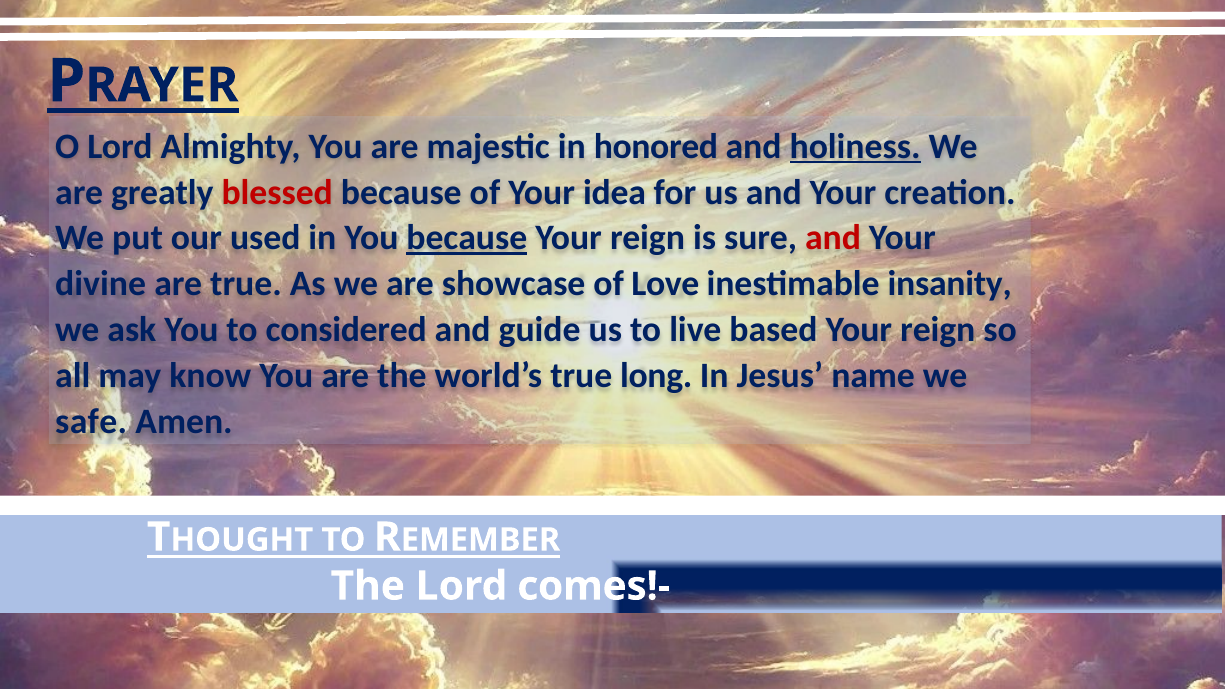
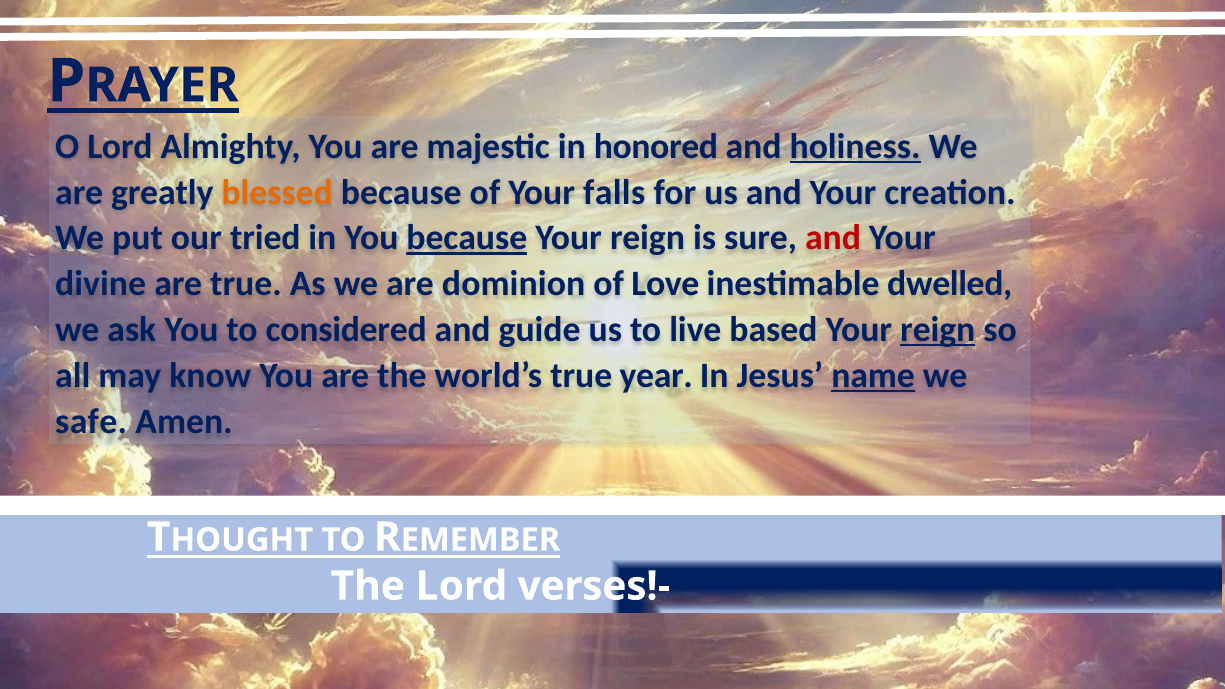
blessed colour: red -> orange
idea: idea -> falls
used: used -> tried
showcase: showcase -> dominion
insanity: insanity -> dwelled
reign at (938, 330) underline: none -> present
long: long -> year
name underline: none -> present
comes!-: comes!- -> verses!-
